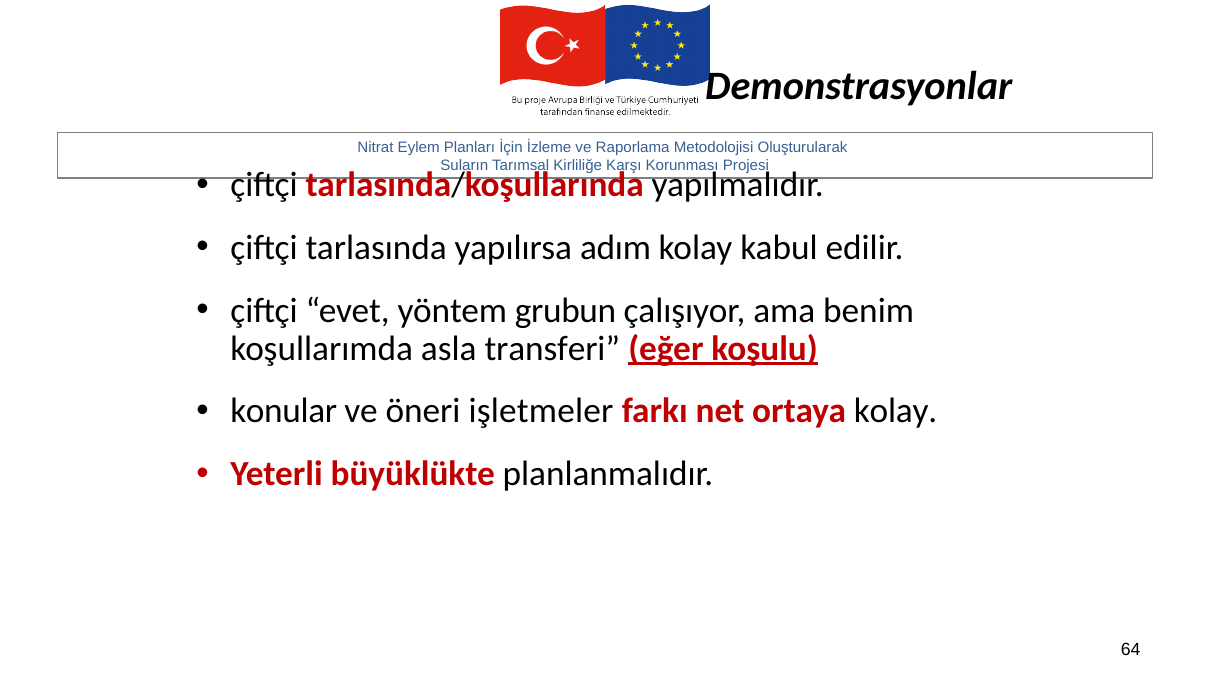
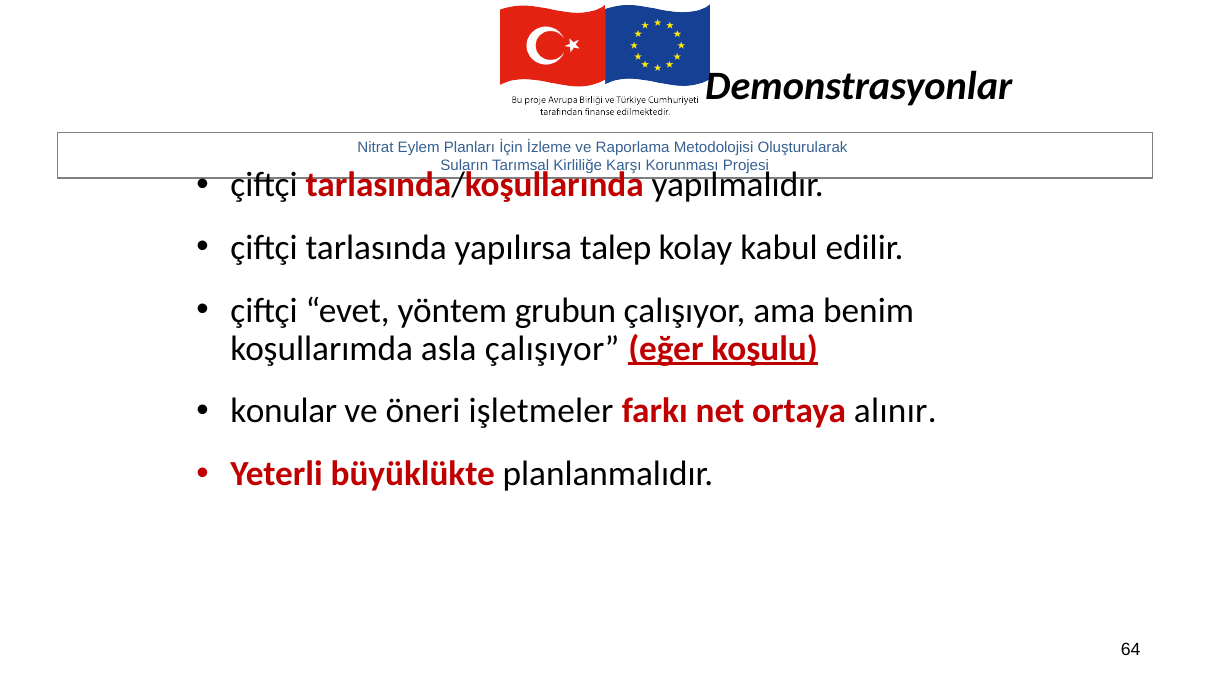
adım: adım -> talep
asla transferi: transferi -> çalışıyor
ortaya kolay: kolay -> alınır
